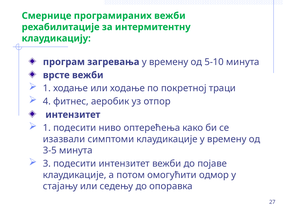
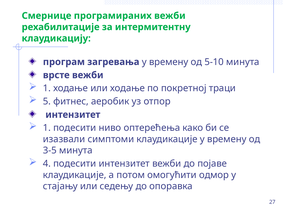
4: 4 -> 5
3: 3 -> 4
